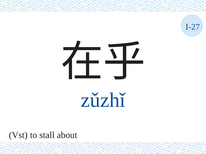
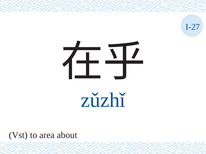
stall: stall -> area
